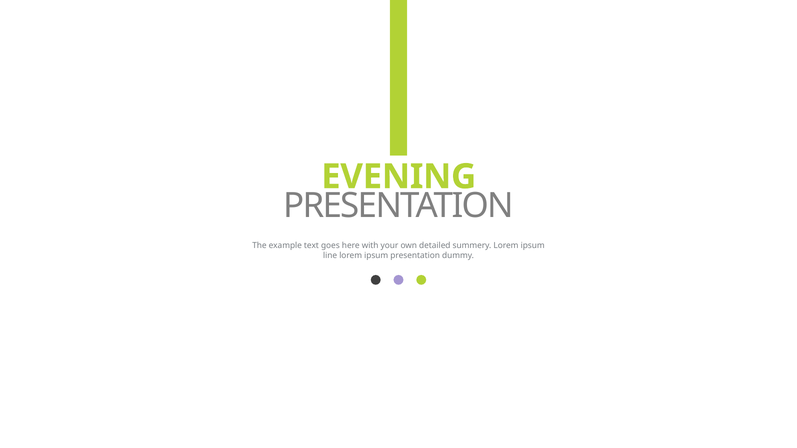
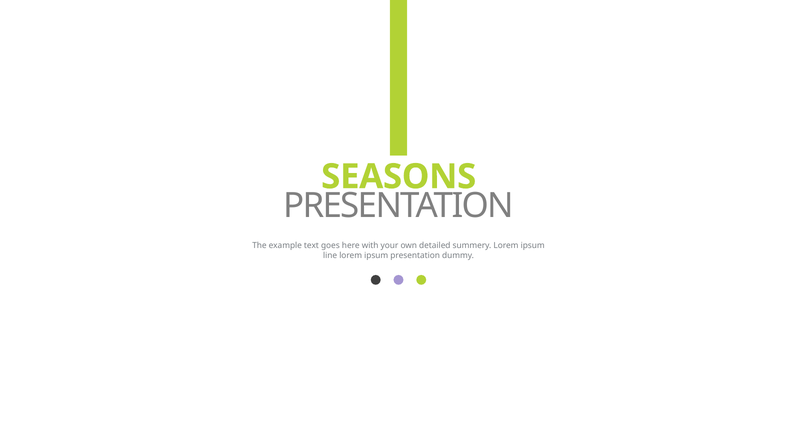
EVENING: EVENING -> SEASONS
